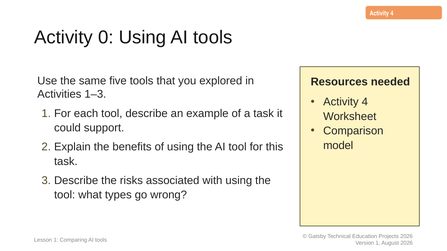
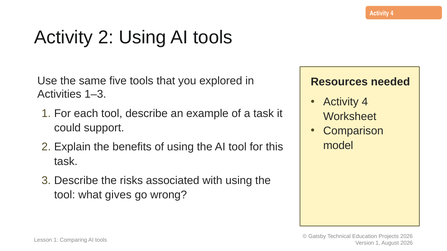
Activity 0: 0 -> 2
types: types -> gives
